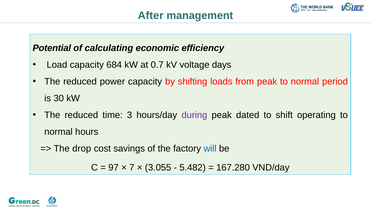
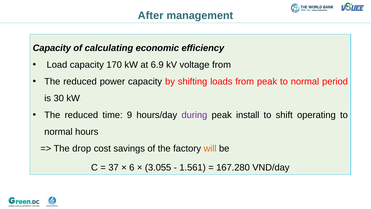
Potential at (52, 48): Potential -> Capacity
684: 684 -> 170
0.7: 0.7 -> 6.9
voltage days: days -> from
3: 3 -> 9
dated: dated -> install
will colour: blue -> orange
97: 97 -> 37
7: 7 -> 6
5.482: 5.482 -> 1.561
